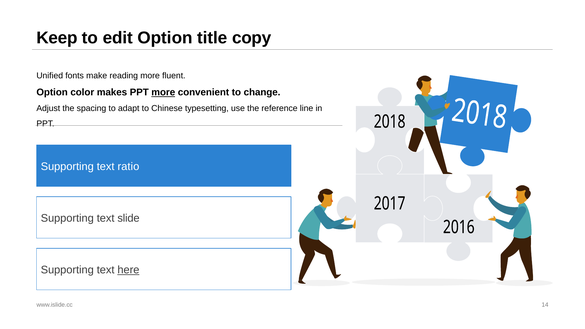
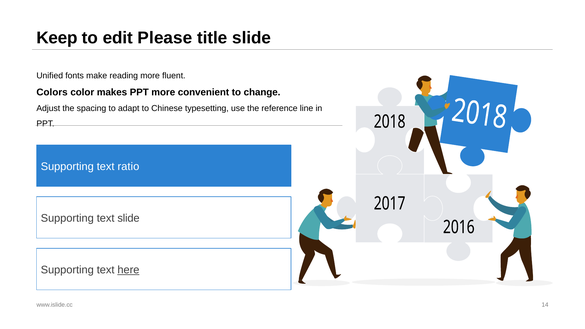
edit Option: Option -> Please
title copy: copy -> slide
Option at (52, 92): Option -> Colors
more at (163, 92) underline: present -> none
